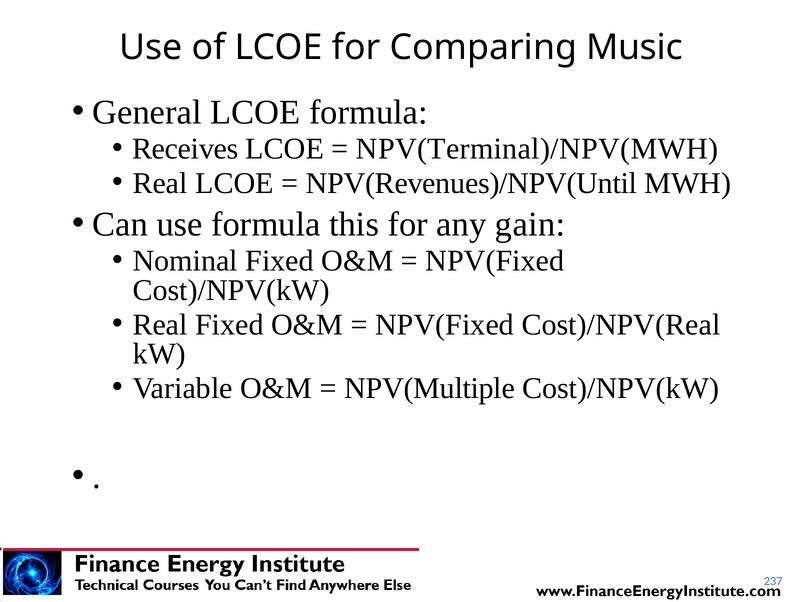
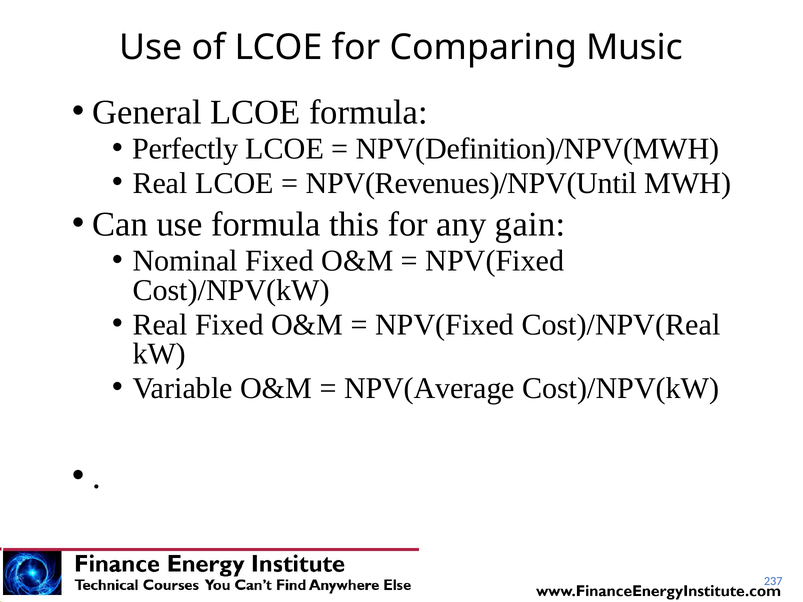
Receives: Receives -> Perfectly
NPV(Terminal)/NPV(MWH: NPV(Terminal)/NPV(MWH -> NPV(Definition)/NPV(MWH
NPV(Multiple: NPV(Multiple -> NPV(Average
